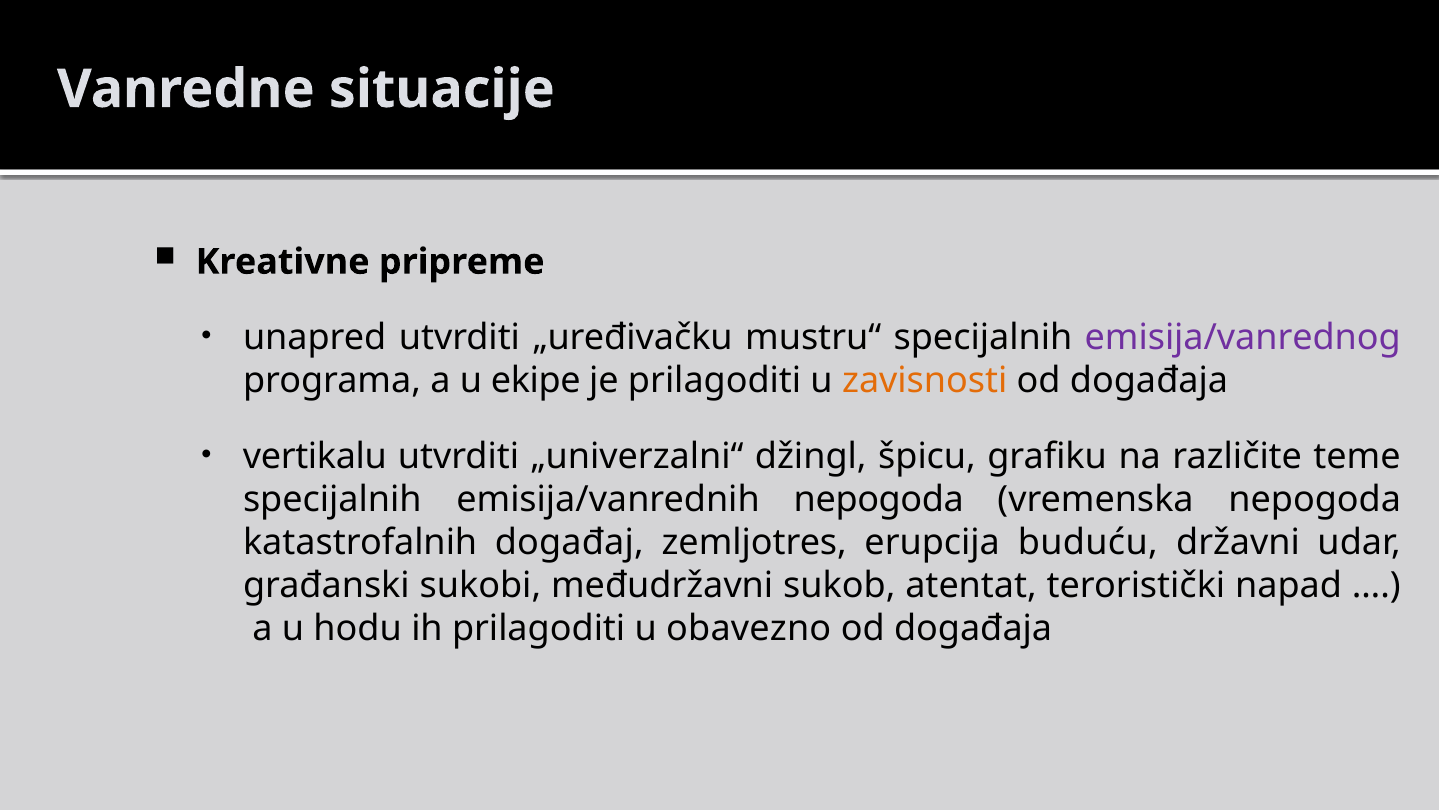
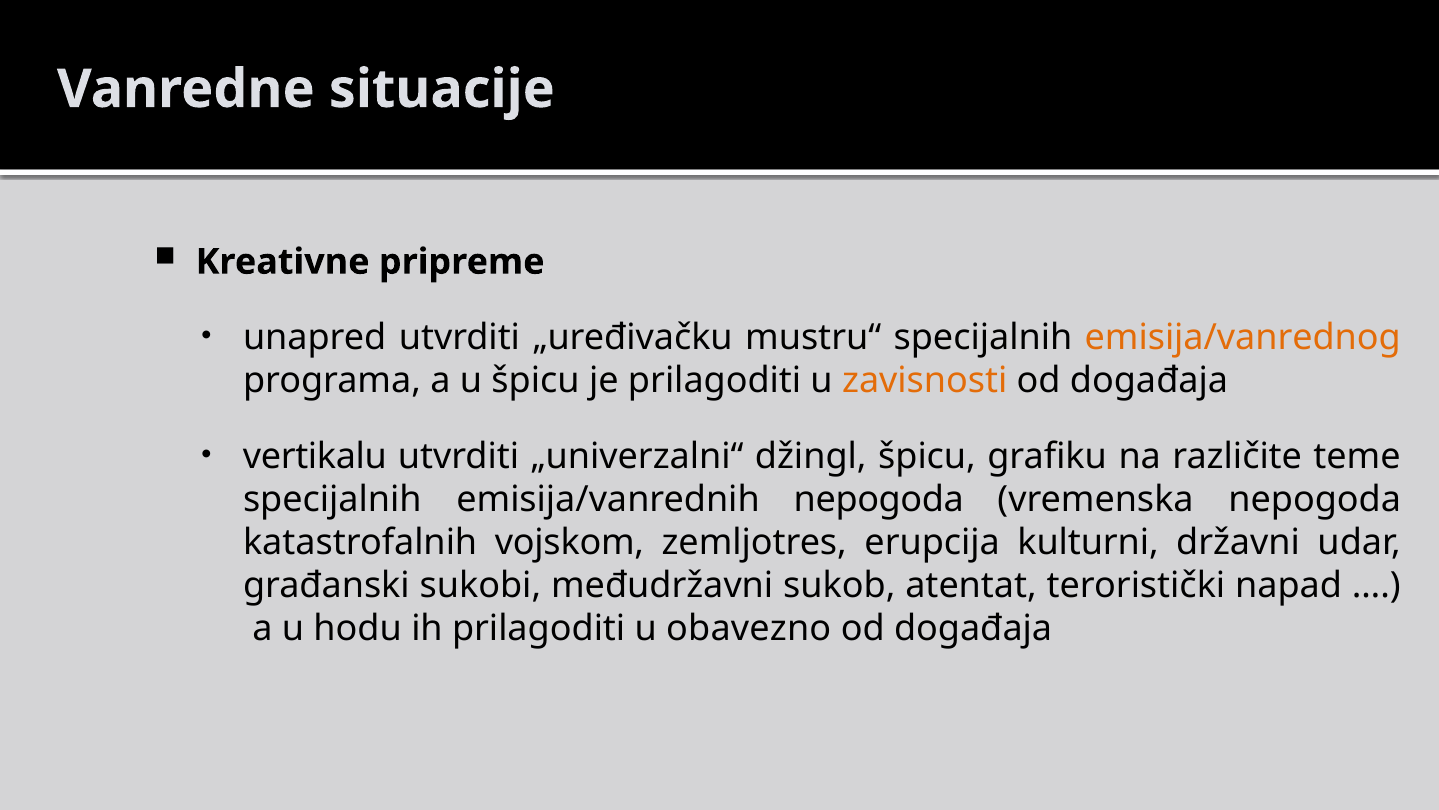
emisija/vanrednog colour: purple -> orange
u ekipe: ekipe -> špicu
događaj: događaj -> vojskom
buduću: buduću -> kulturni
